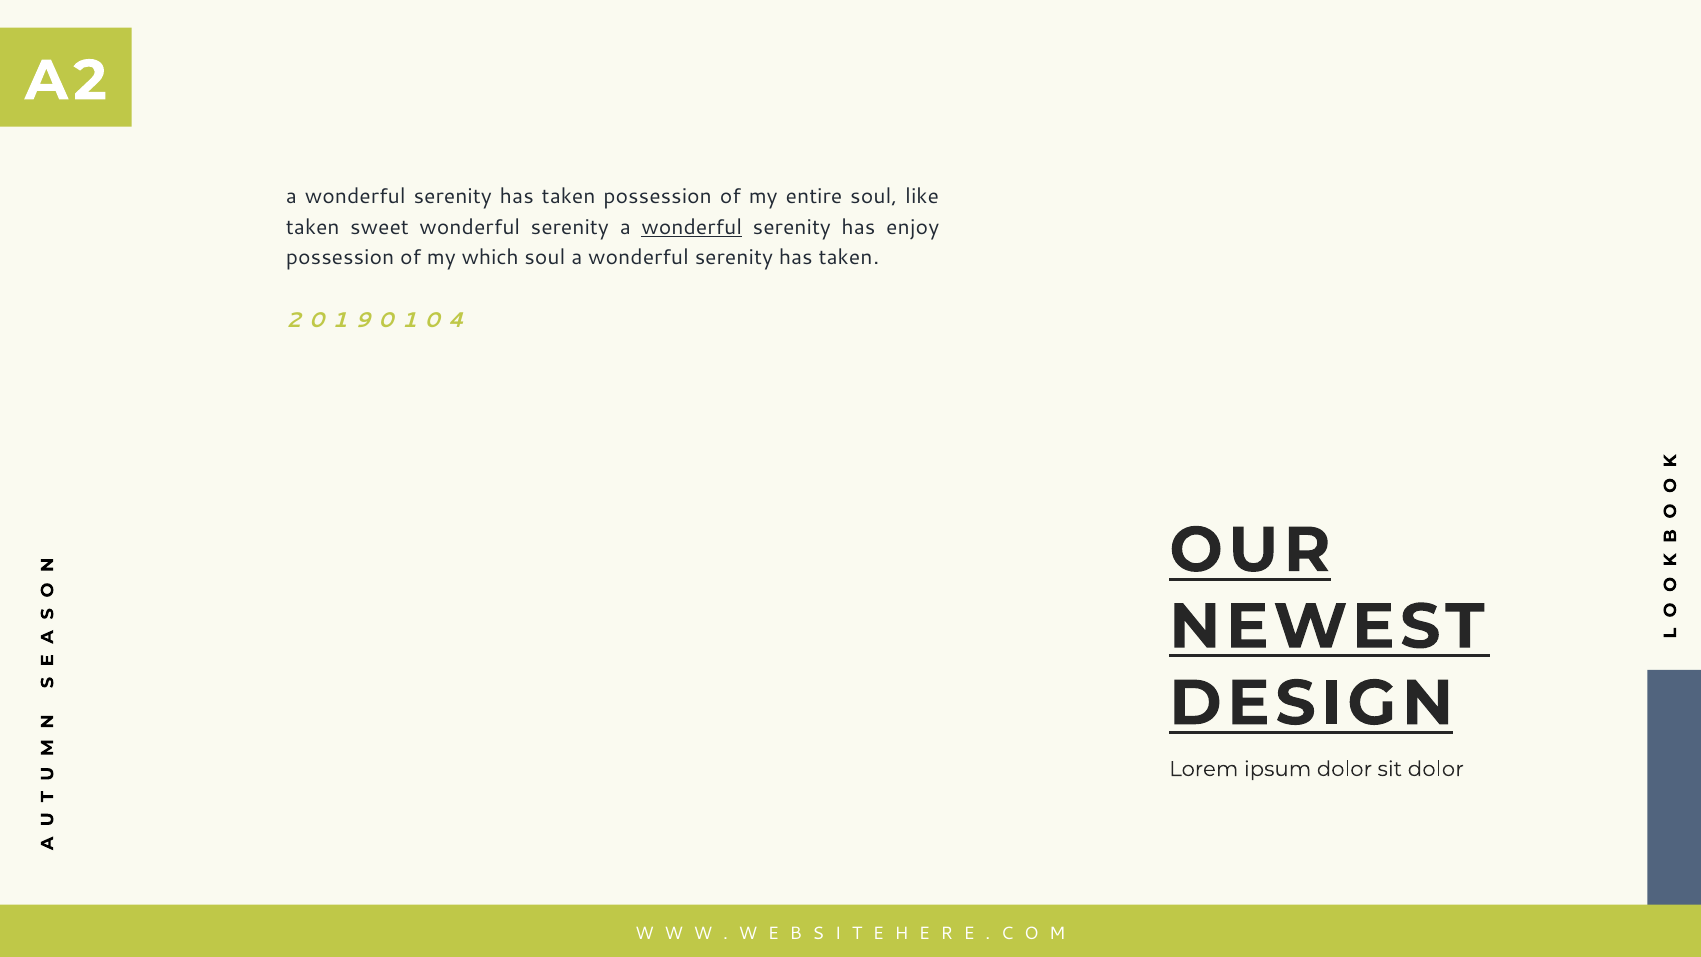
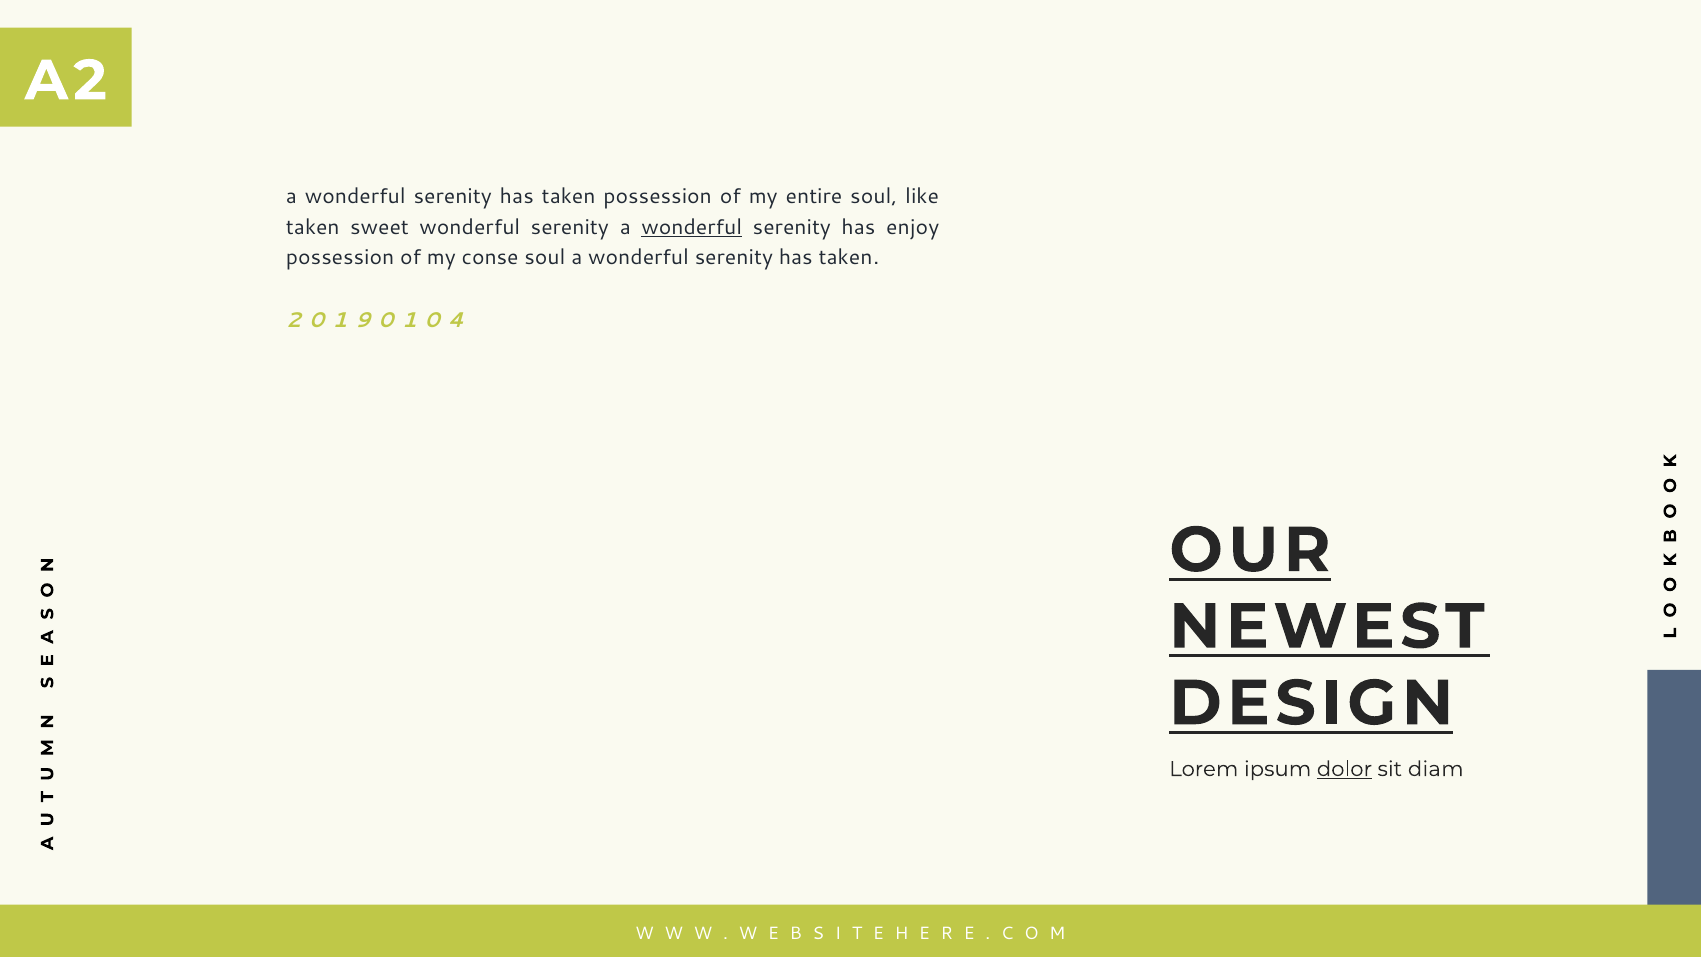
which: which -> conse
dolor at (1344, 769) underline: none -> present
sit dolor: dolor -> diam
